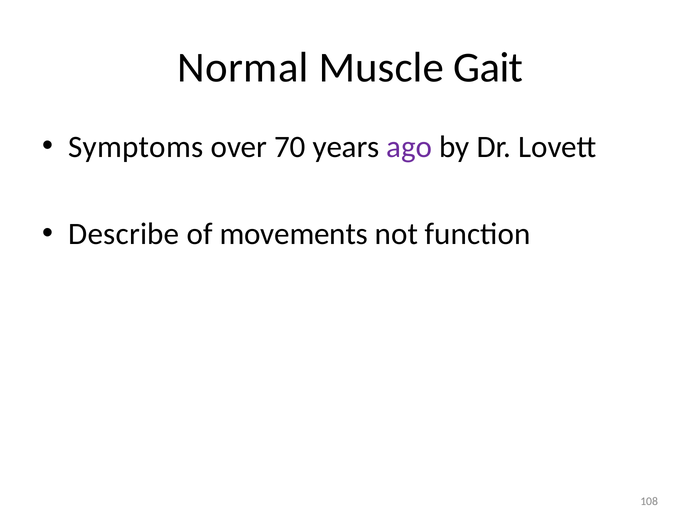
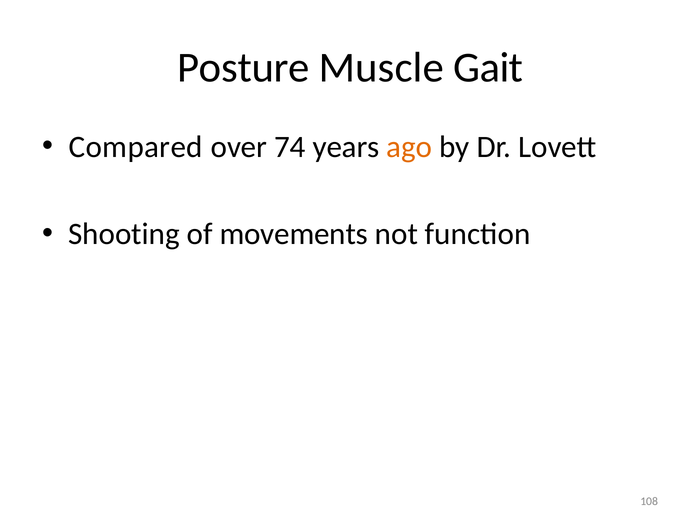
Normal: Normal -> Posture
Symptoms: Symptoms -> Compared
70: 70 -> 74
ago colour: purple -> orange
Describe: Describe -> Shooting
